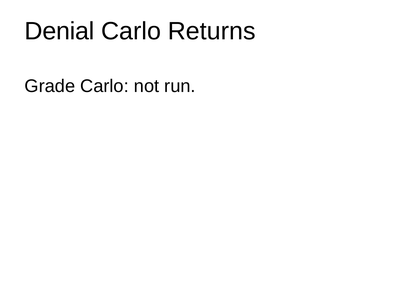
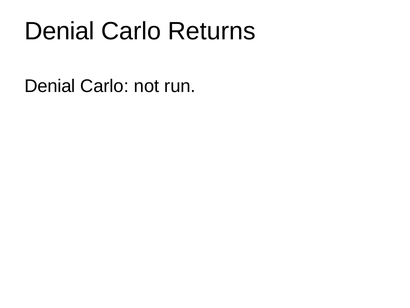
Grade at (50, 86): Grade -> Denial
